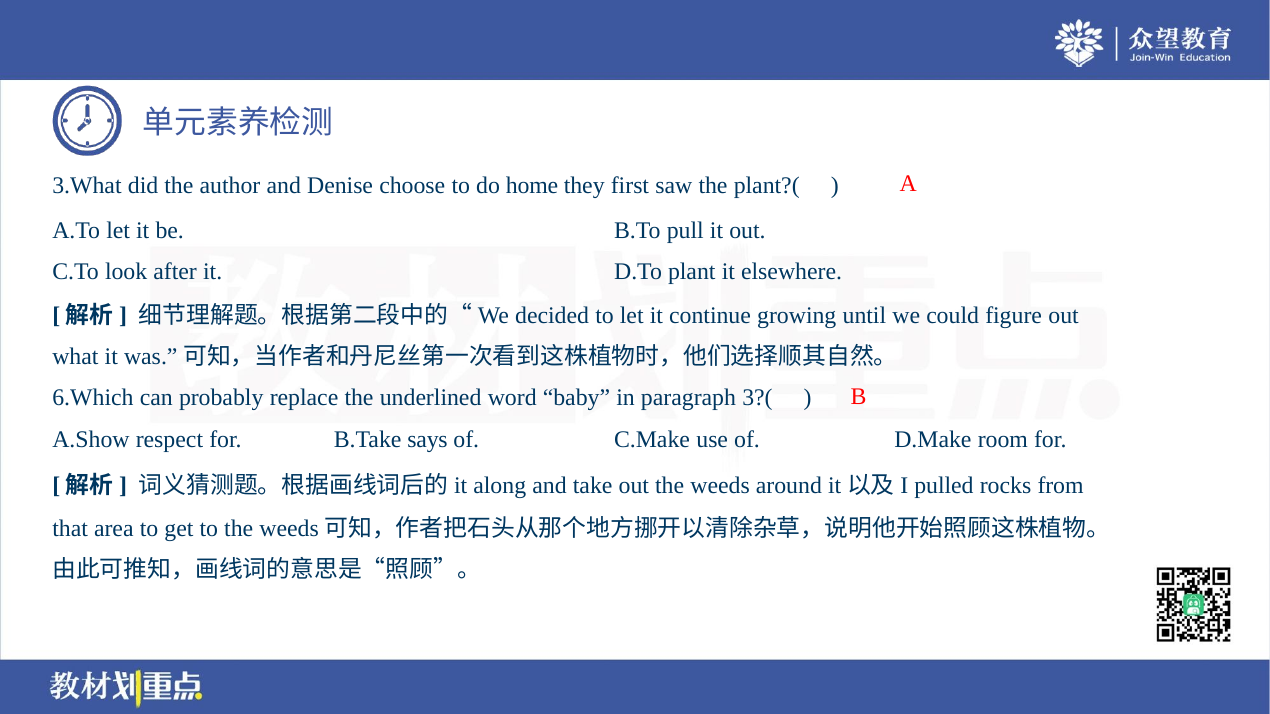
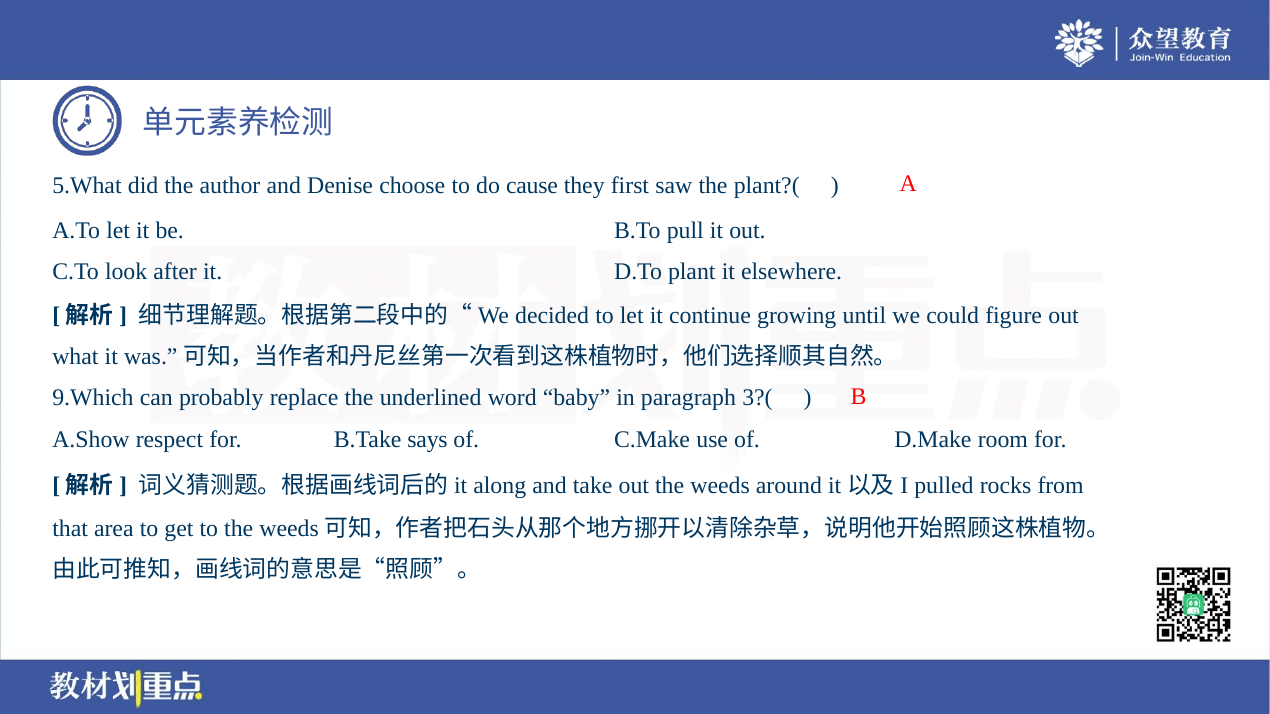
3.What: 3.What -> 5.What
home: home -> cause
6.Which: 6.Which -> 9.Which
